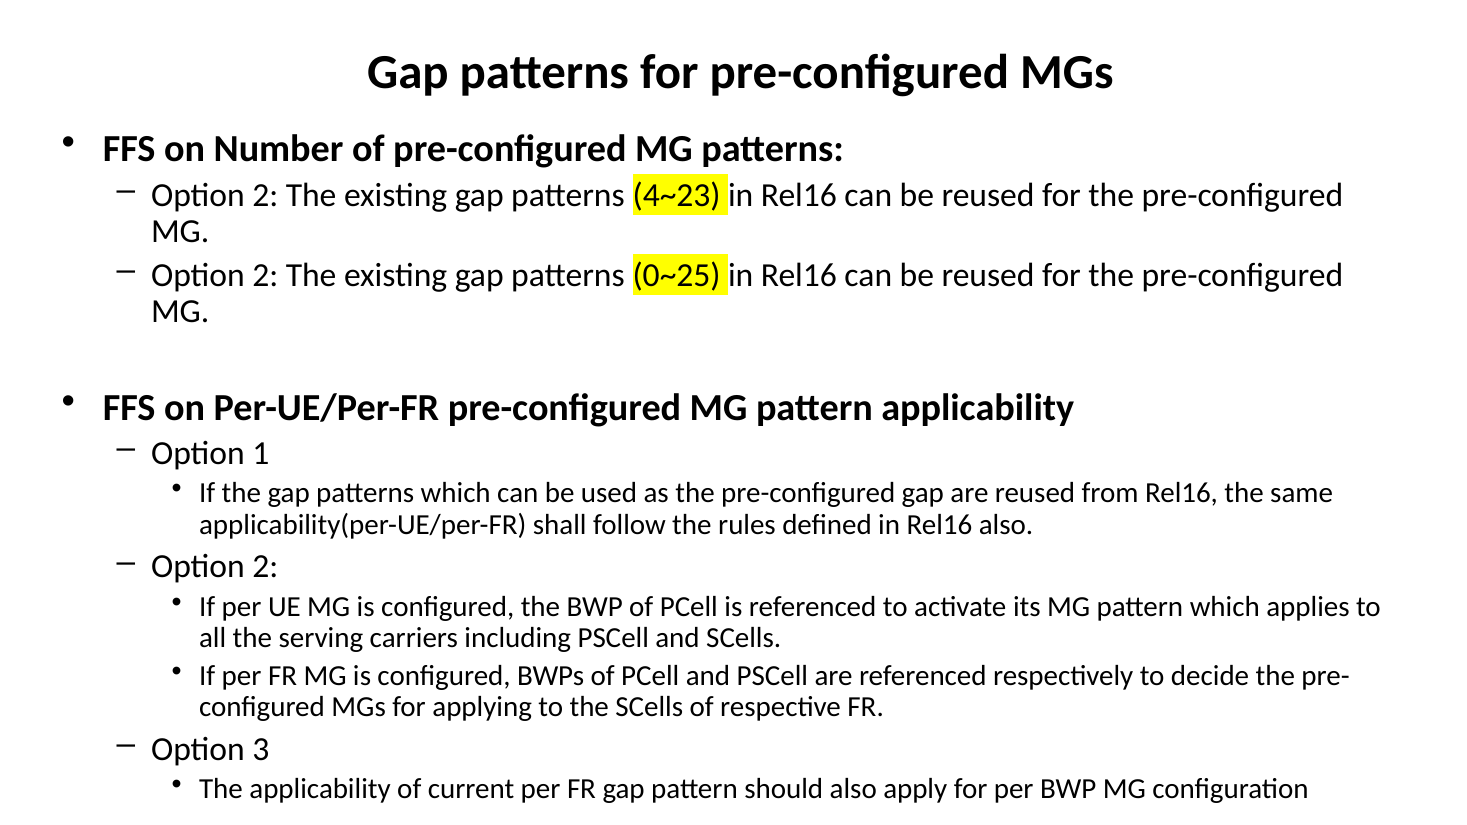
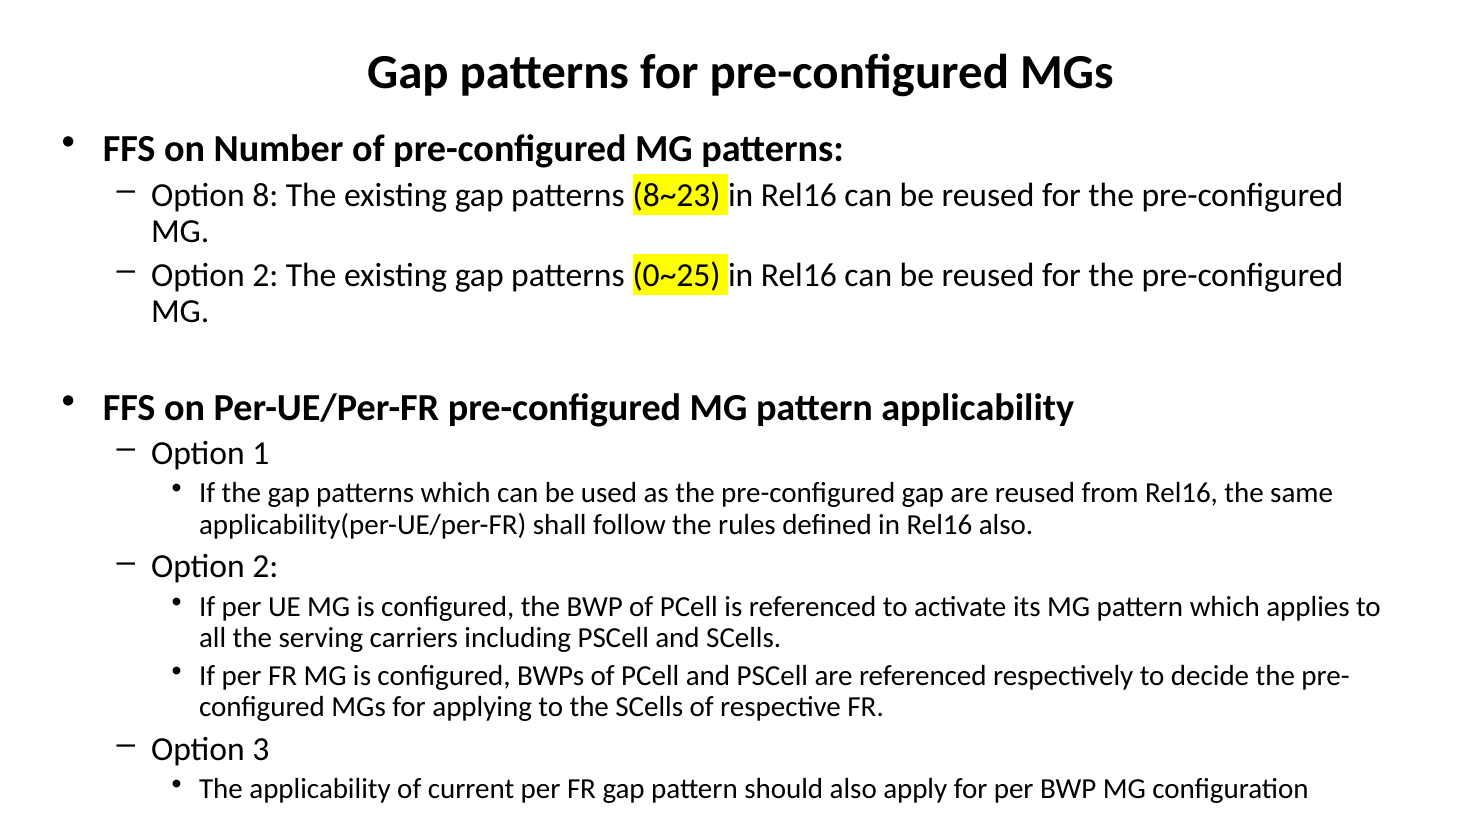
2 at (265, 195): 2 -> 8
4~23: 4~23 -> 8~23
